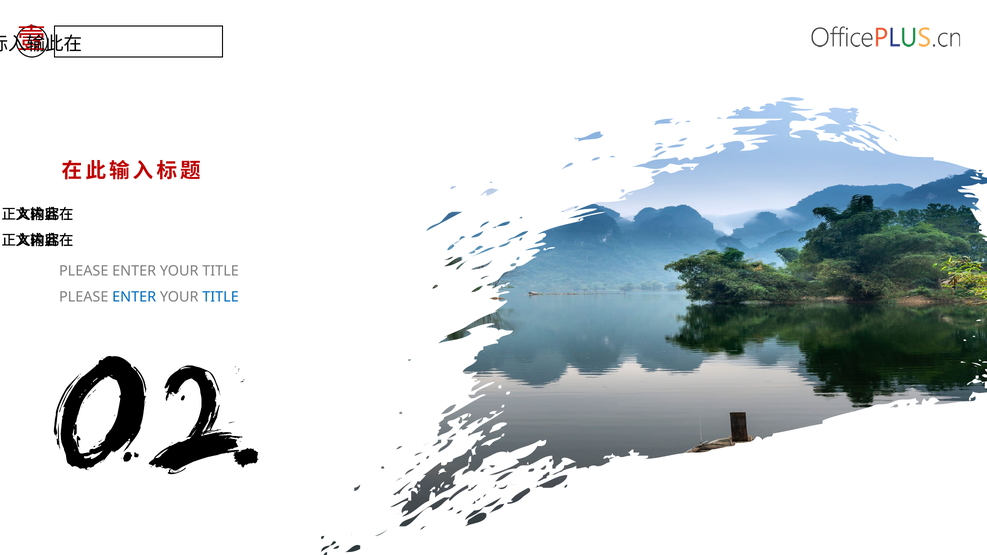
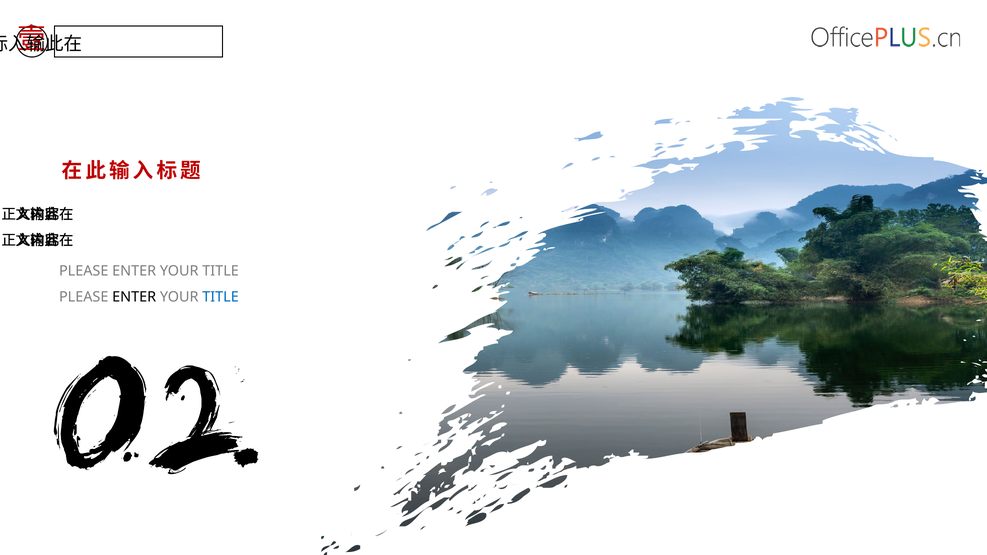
ENTER at (134, 297) colour: blue -> black
